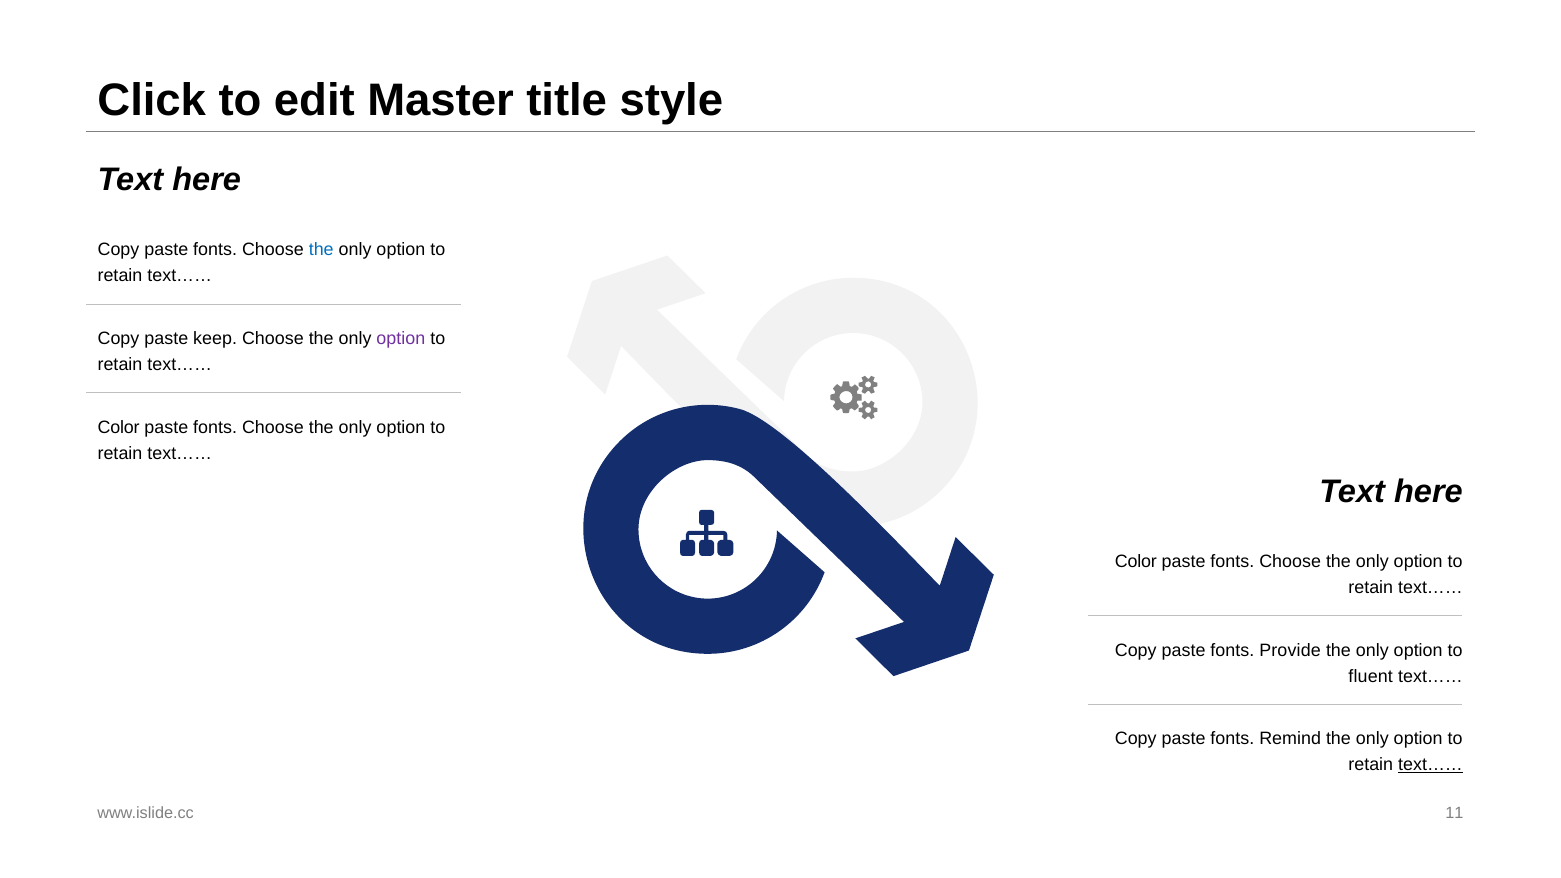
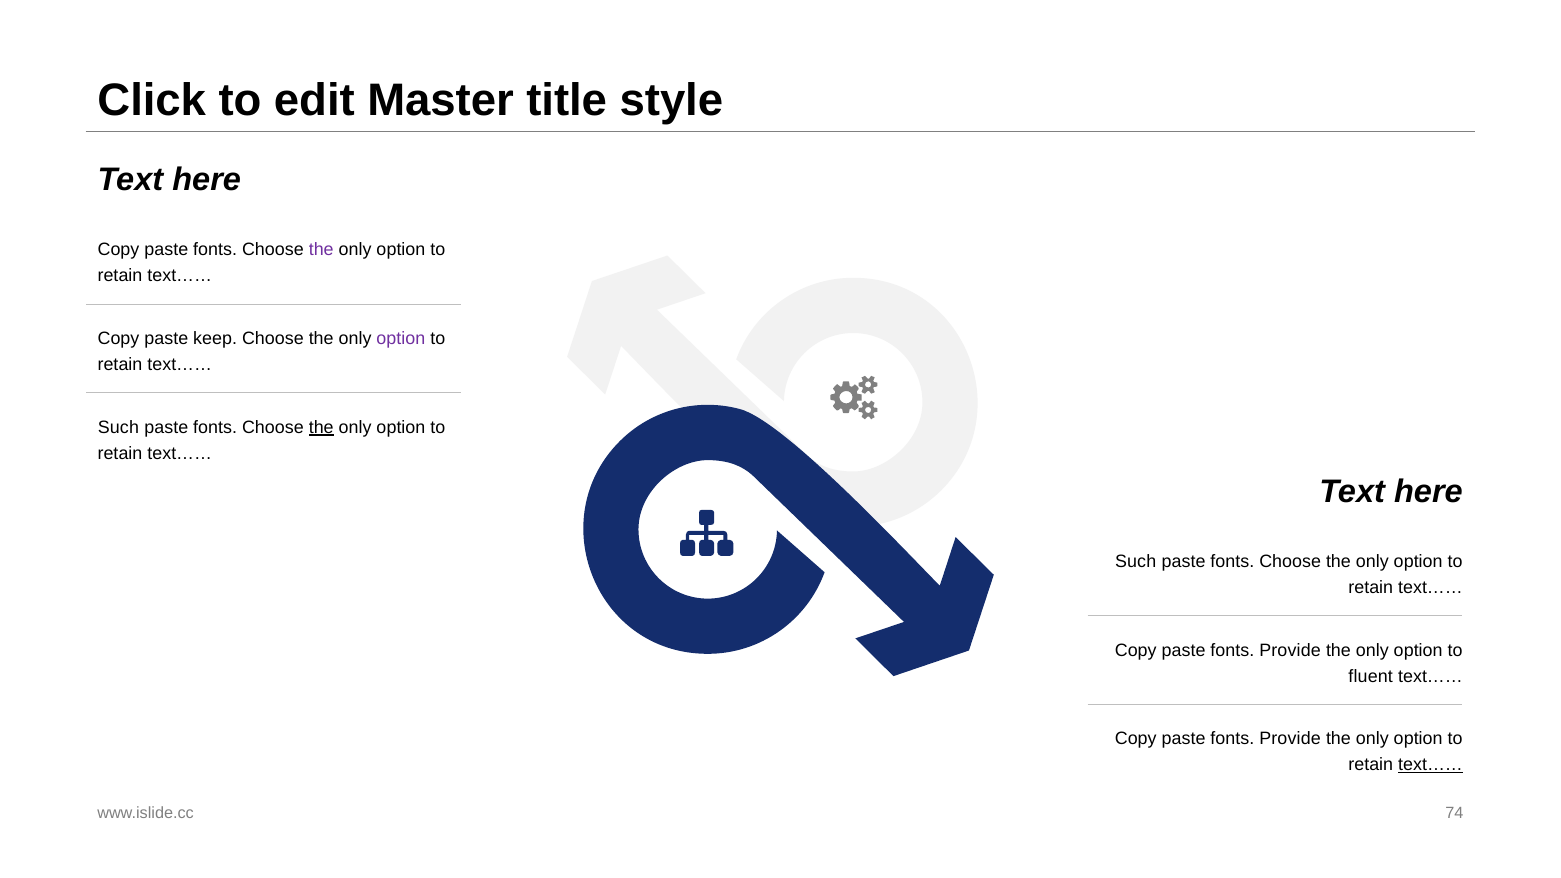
the at (321, 250) colour: blue -> purple
Color at (119, 427): Color -> Such
the at (321, 427) underline: none -> present
Color at (1136, 562): Color -> Such
Remind at (1290, 739): Remind -> Provide
11: 11 -> 74
